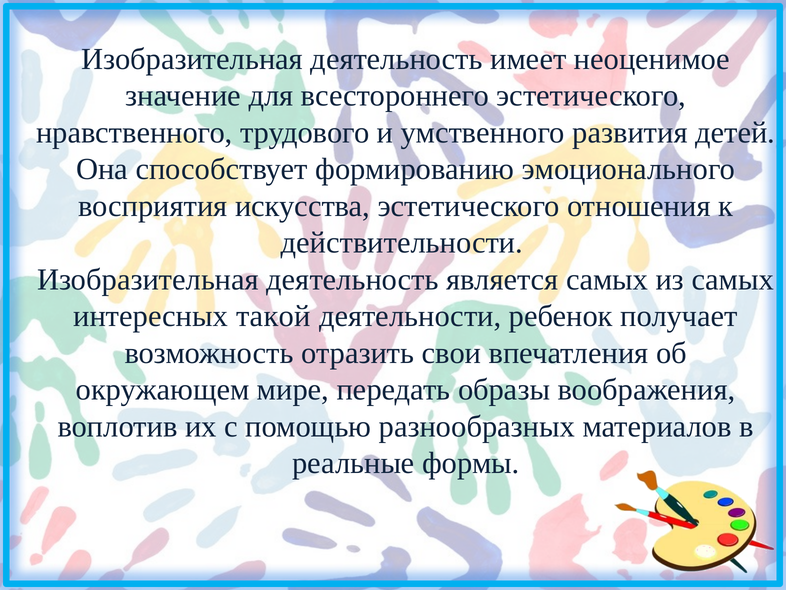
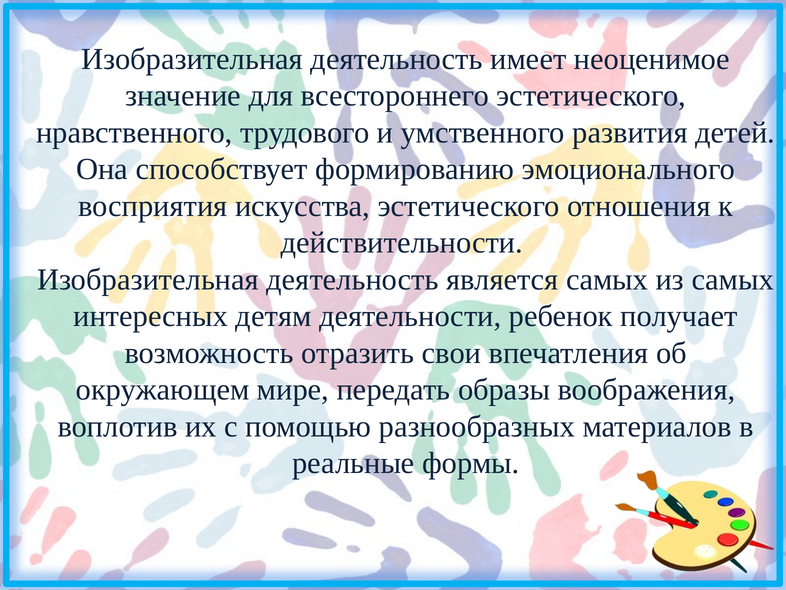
такой: такой -> детям
